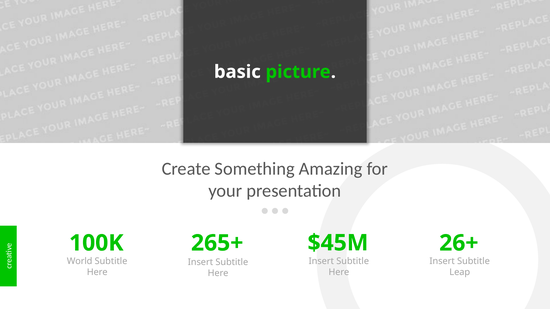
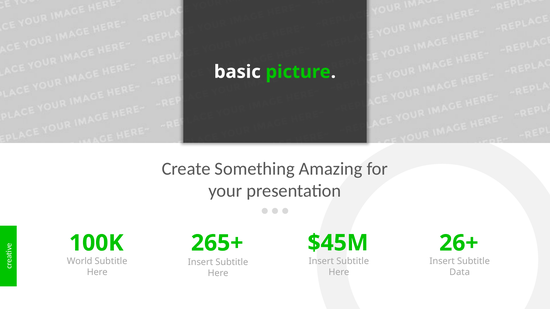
Leap: Leap -> Data
